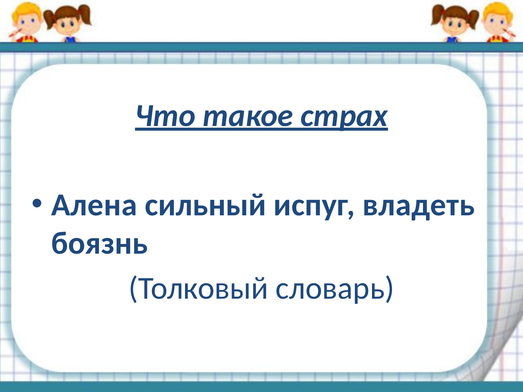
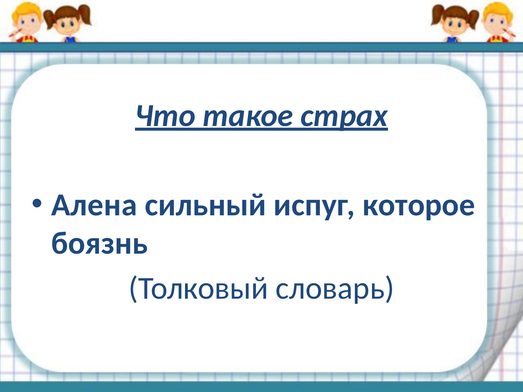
владеть: владеть -> которое
